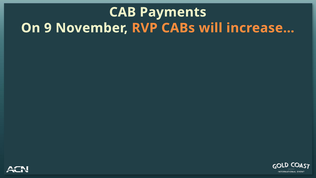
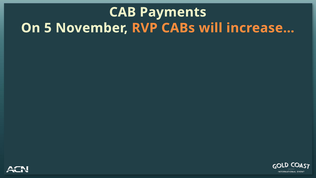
9: 9 -> 5
